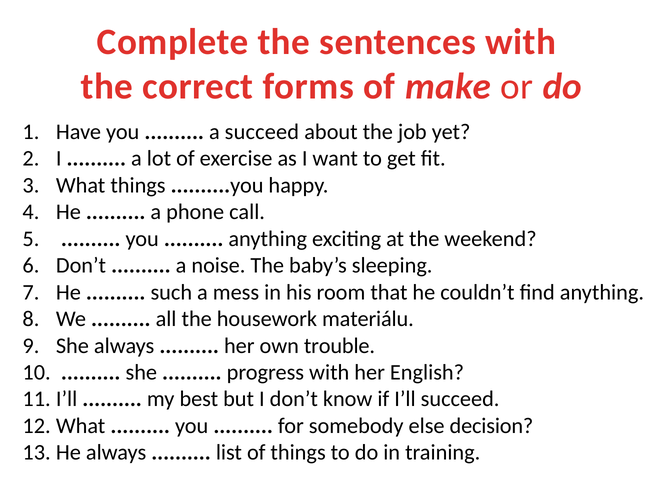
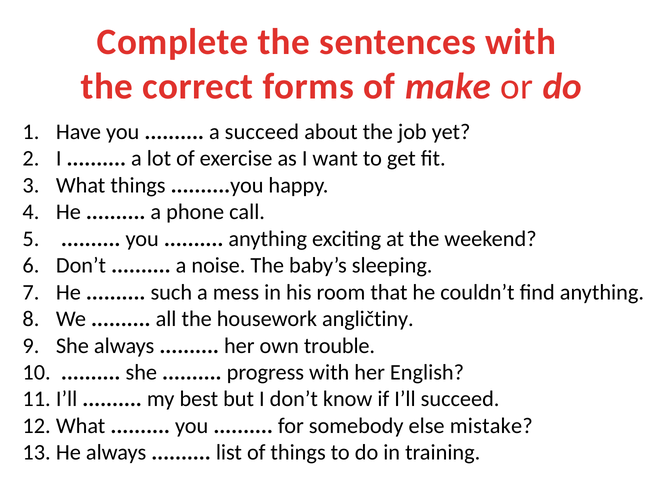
materiálu: materiálu -> angličtiny
decision: decision -> mistake
